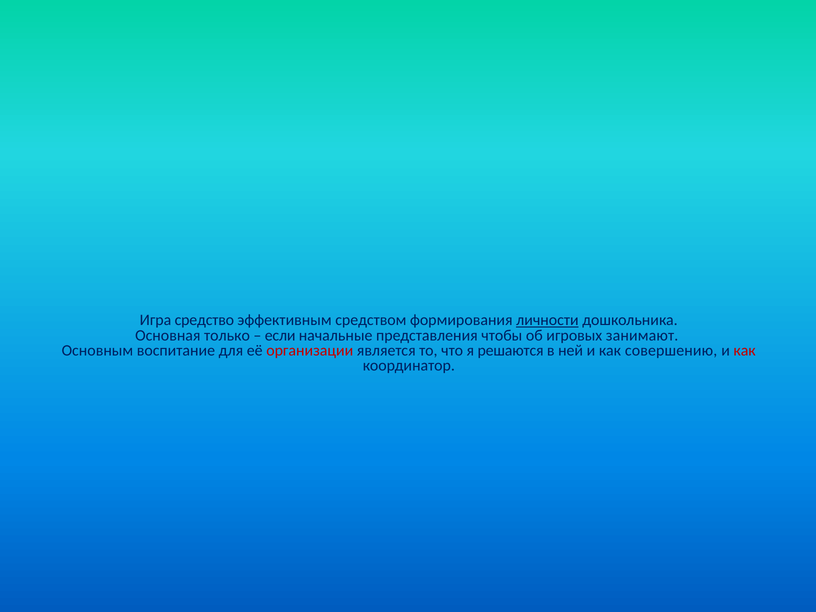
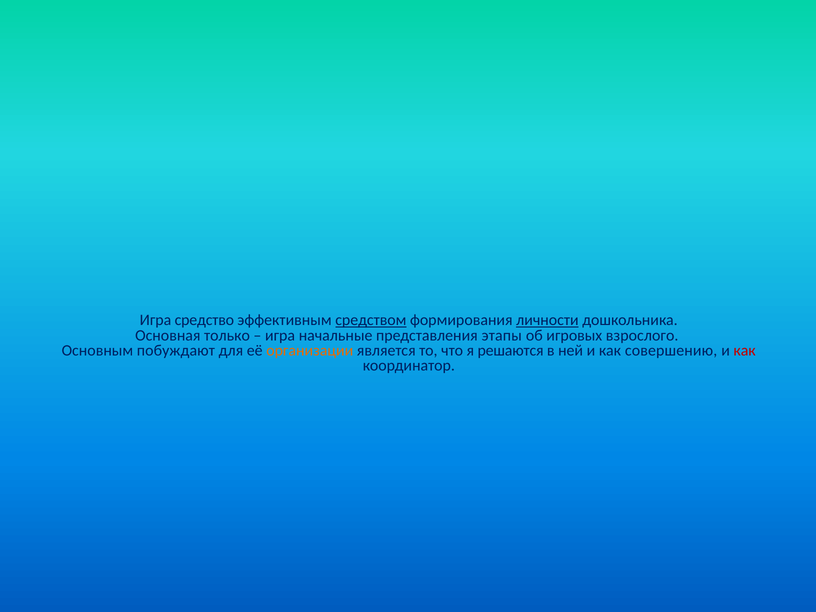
средством underline: none -> present
если at (280, 335): если -> игра
чтобы: чтобы -> этапы
занимают: занимают -> взрослого
воспитание: воспитание -> побуждают
организации colour: red -> orange
